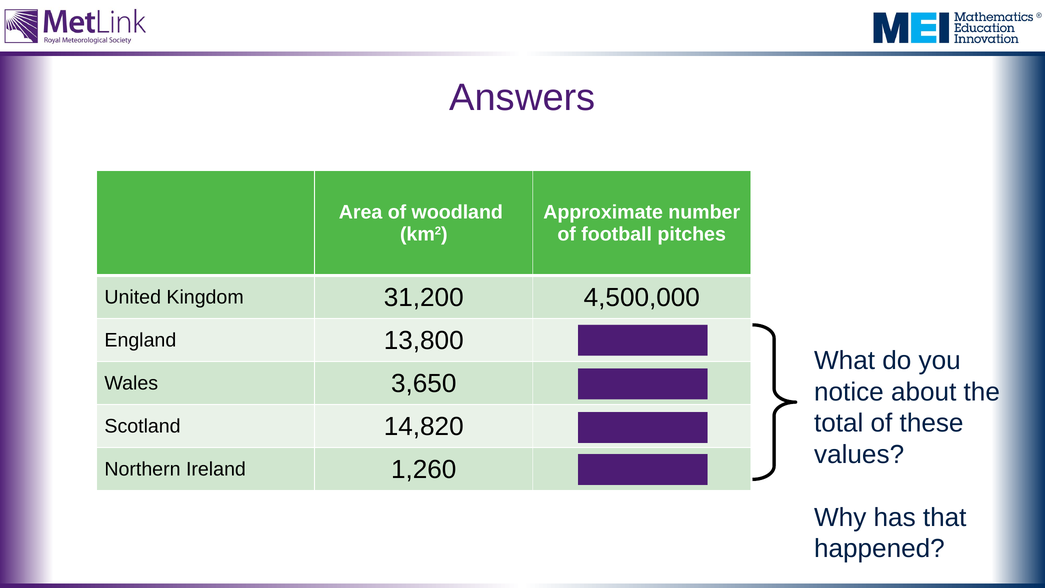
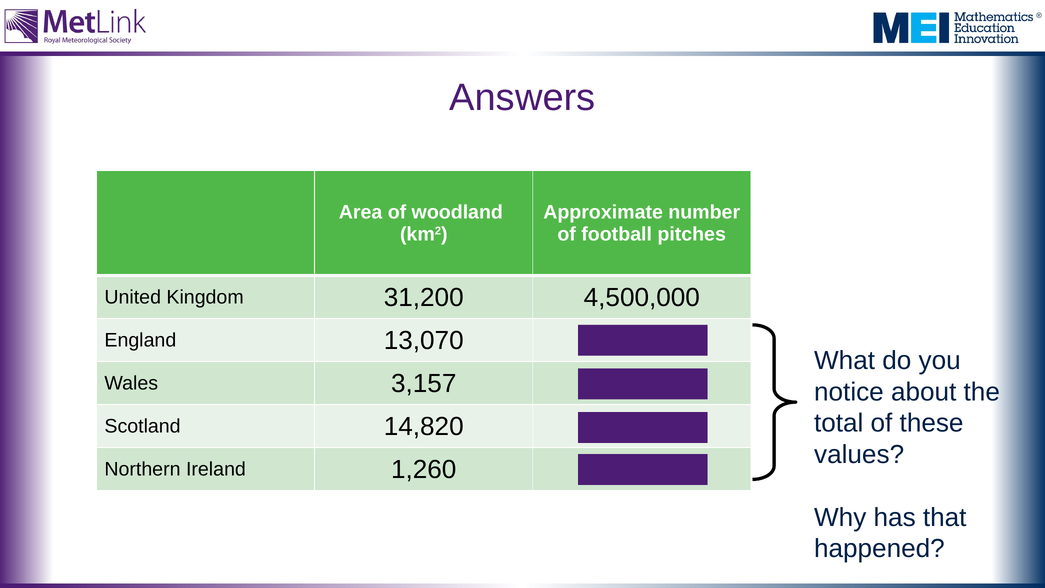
13,800: 13,800 -> 13,070
3,650: 3,650 -> 3,157
